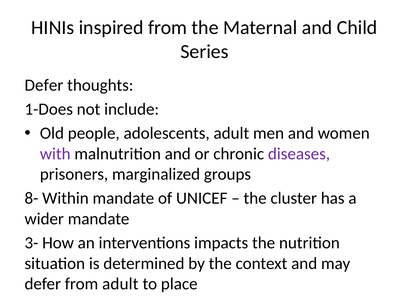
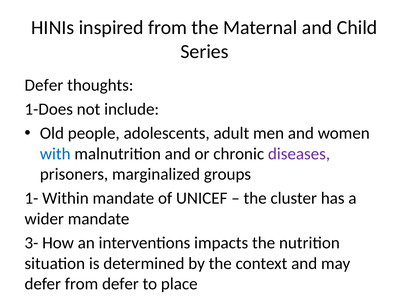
with colour: purple -> blue
8-: 8- -> 1-
from adult: adult -> defer
